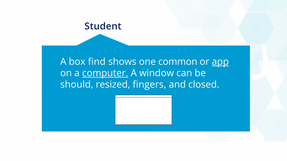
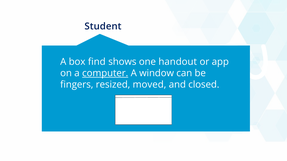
common: common -> handout
app underline: present -> none
should: should -> fingers
fingers: fingers -> moved
